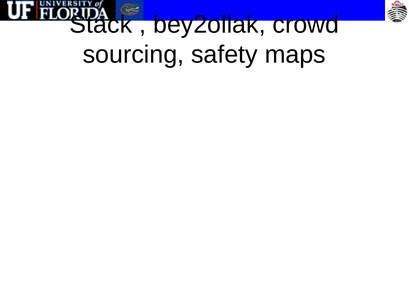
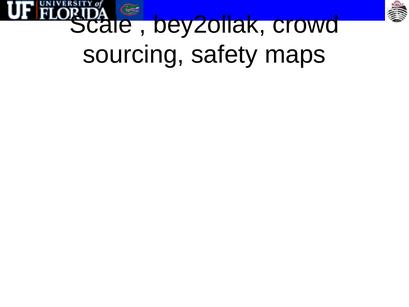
Stack: Stack -> Scale
